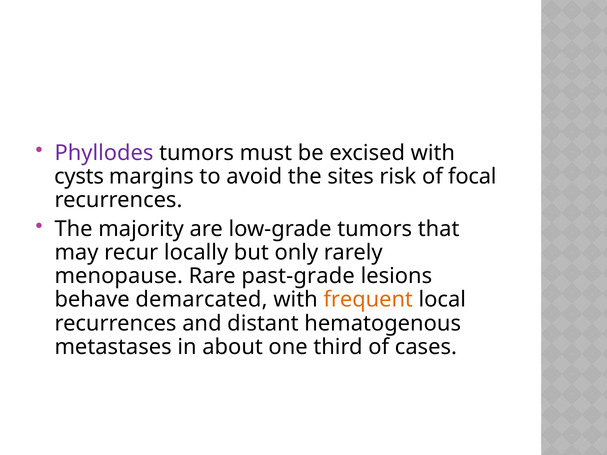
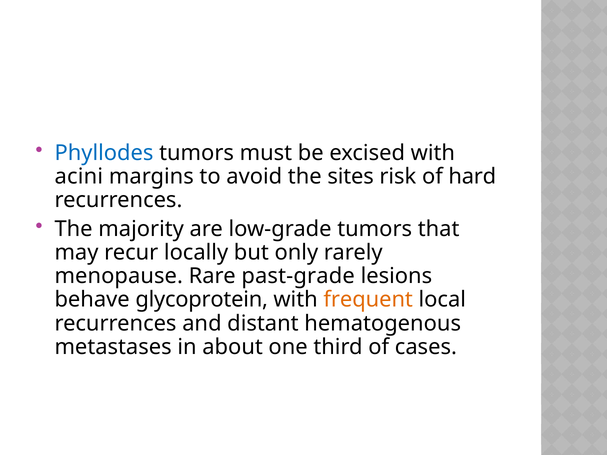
Phyllodes colour: purple -> blue
cysts: cysts -> acini
focal: focal -> hard
demarcated: demarcated -> glycoprotein
